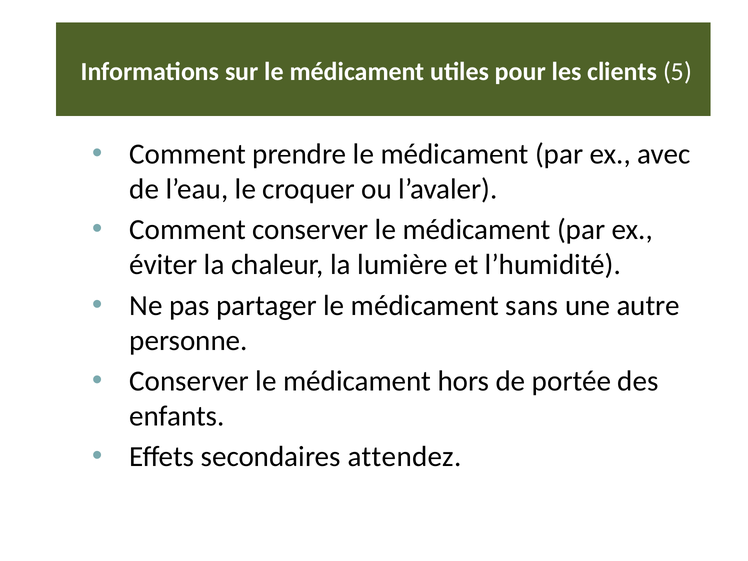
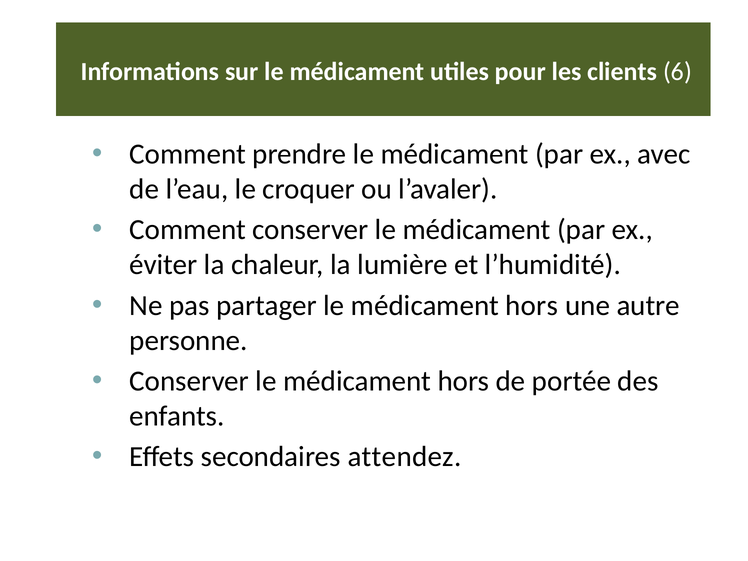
5: 5 -> 6
partager le médicament sans: sans -> hors
